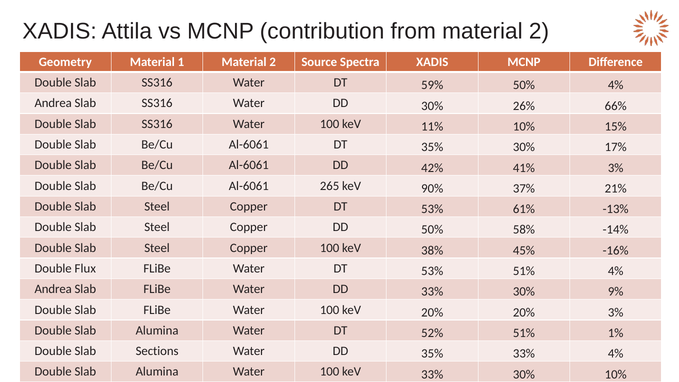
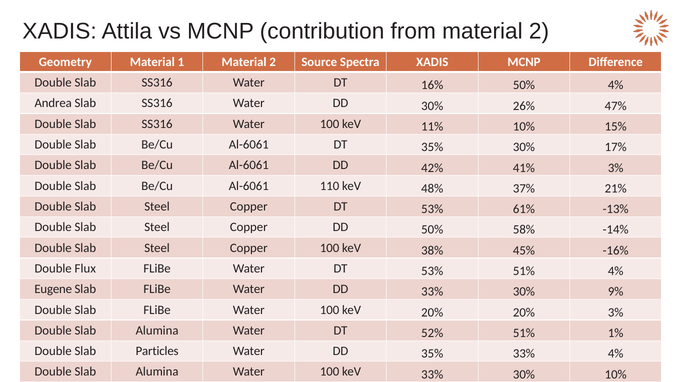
59%: 59% -> 16%
66%: 66% -> 47%
265: 265 -> 110
90%: 90% -> 48%
Andrea at (53, 289): Andrea -> Eugene
Sections: Sections -> Particles
